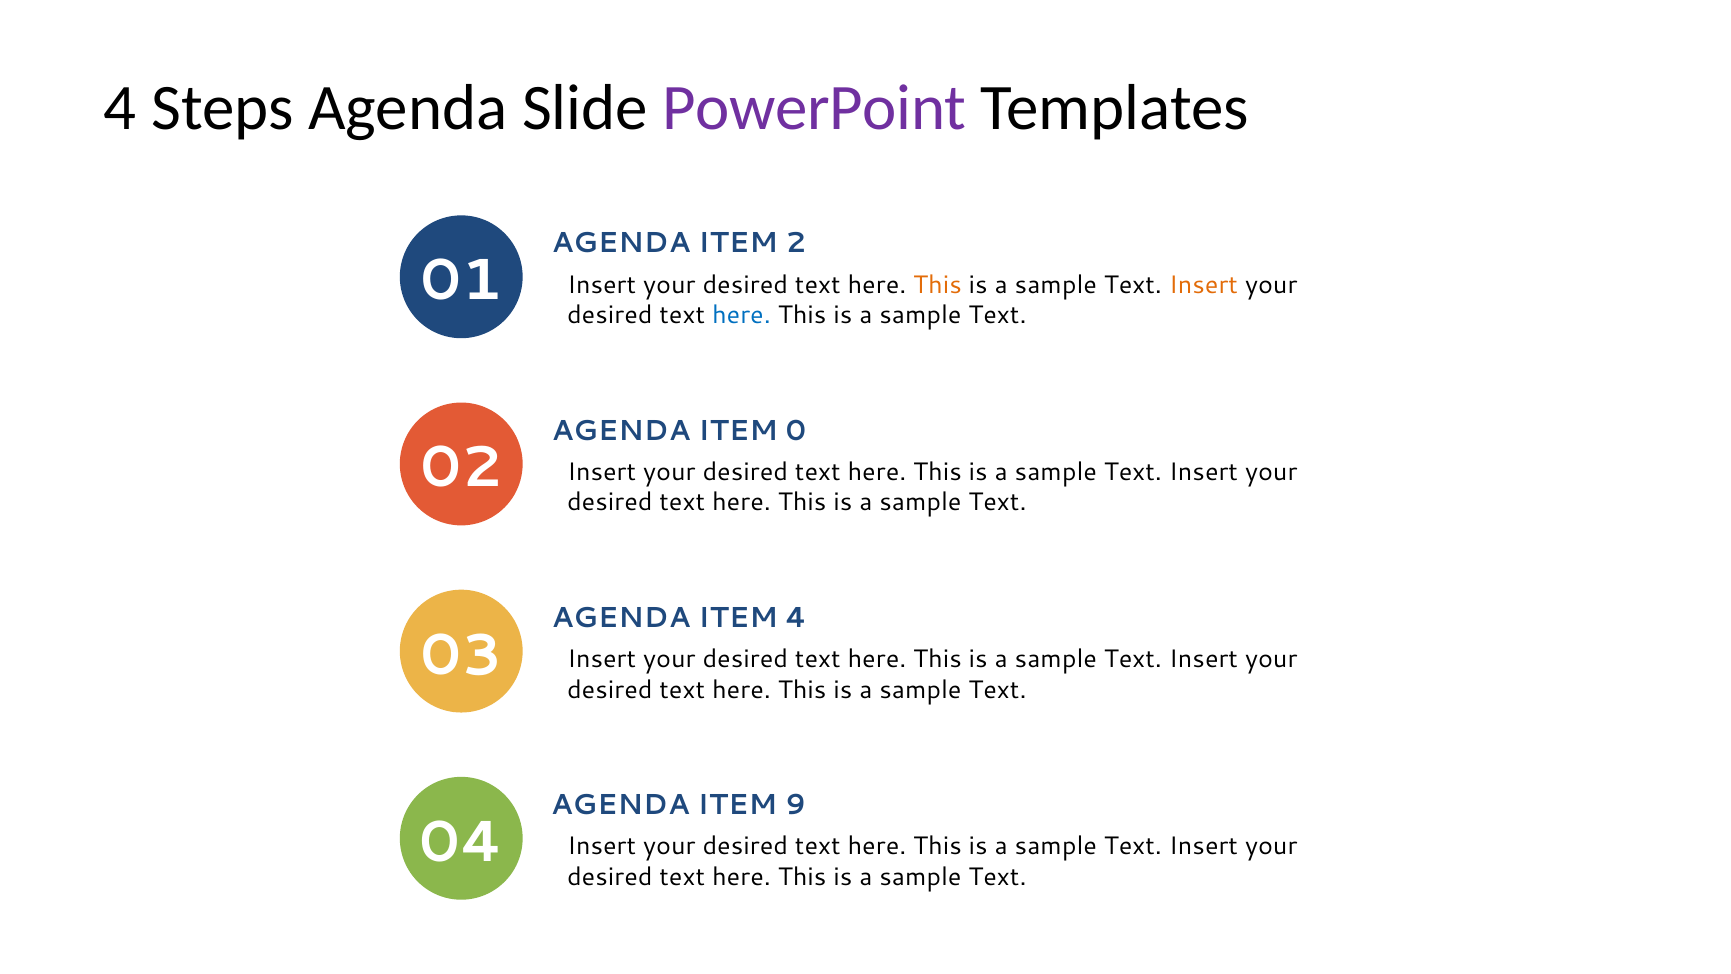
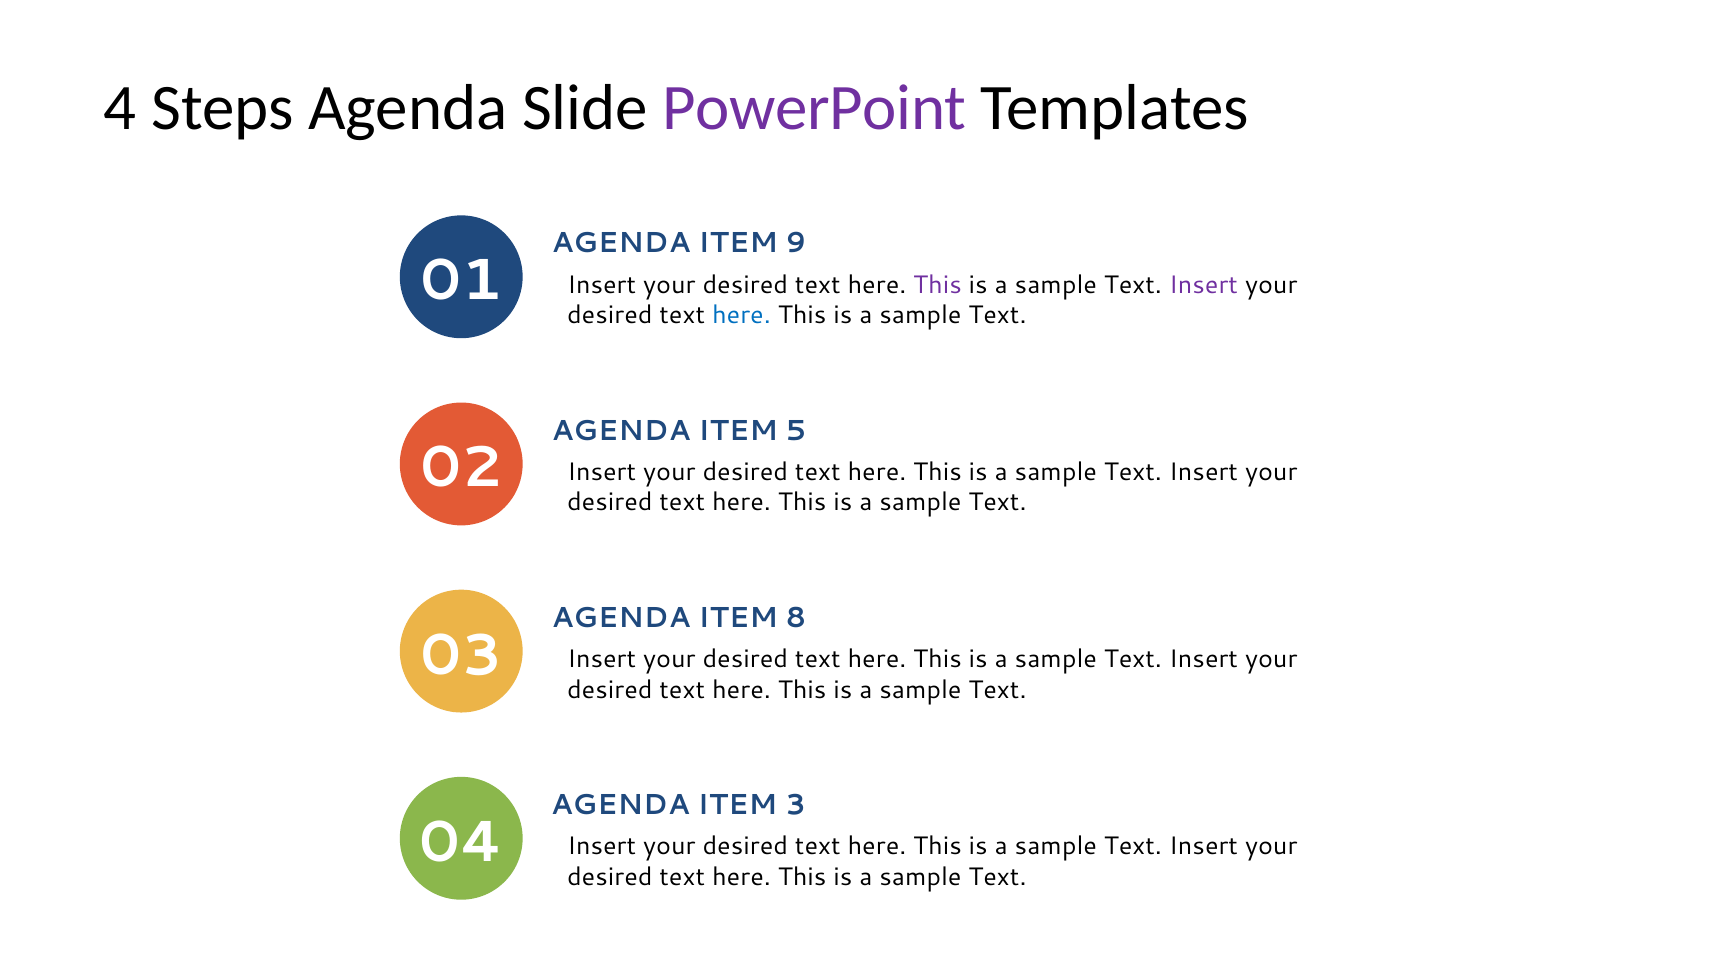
2: 2 -> 9
This at (938, 285) colour: orange -> purple
Insert at (1203, 285) colour: orange -> purple
0: 0 -> 5
ITEM 4: 4 -> 8
9: 9 -> 3
